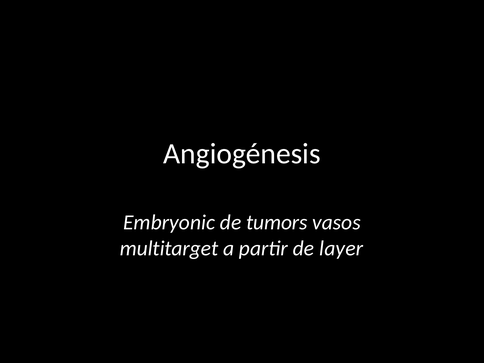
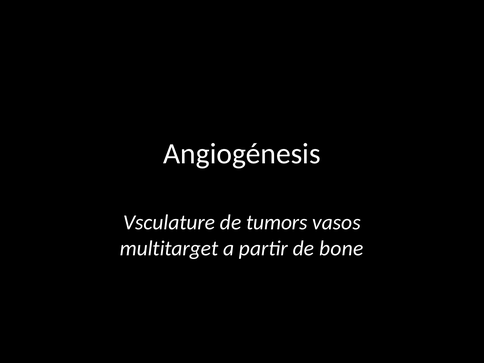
Embryonic: Embryonic -> Vsculature
layer: layer -> bone
